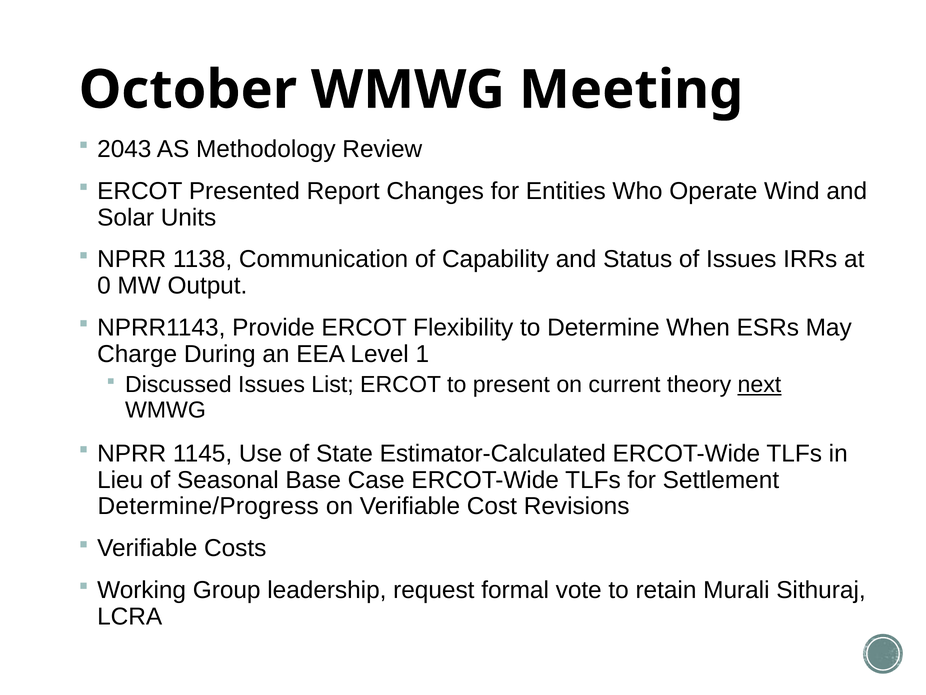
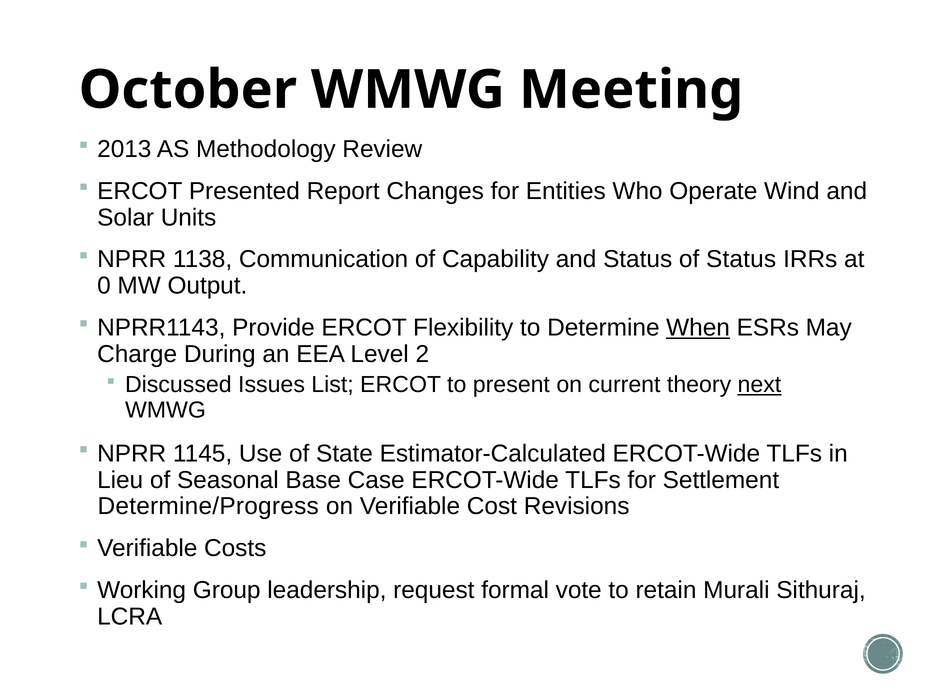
2043: 2043 -> 2013
of Issues: Issues -> Status
When underline: none -> present
1: 1 -> 2
